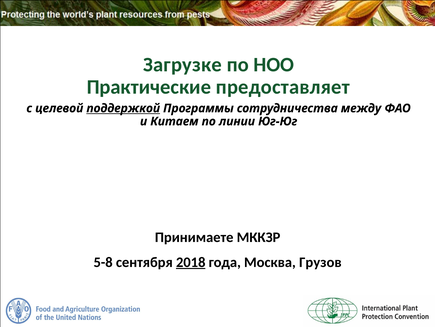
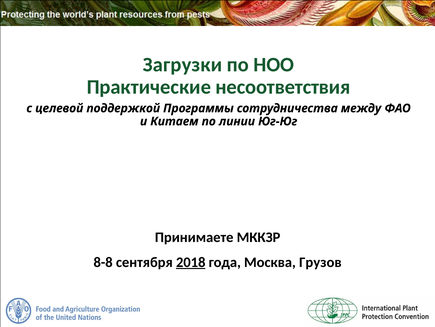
Загрузке: Загрузке -> Загрузки
предоставляет: предоставляет -> несоответствия
поддержкой underline: present -> none
5-8: 5-8 -> 8-8
